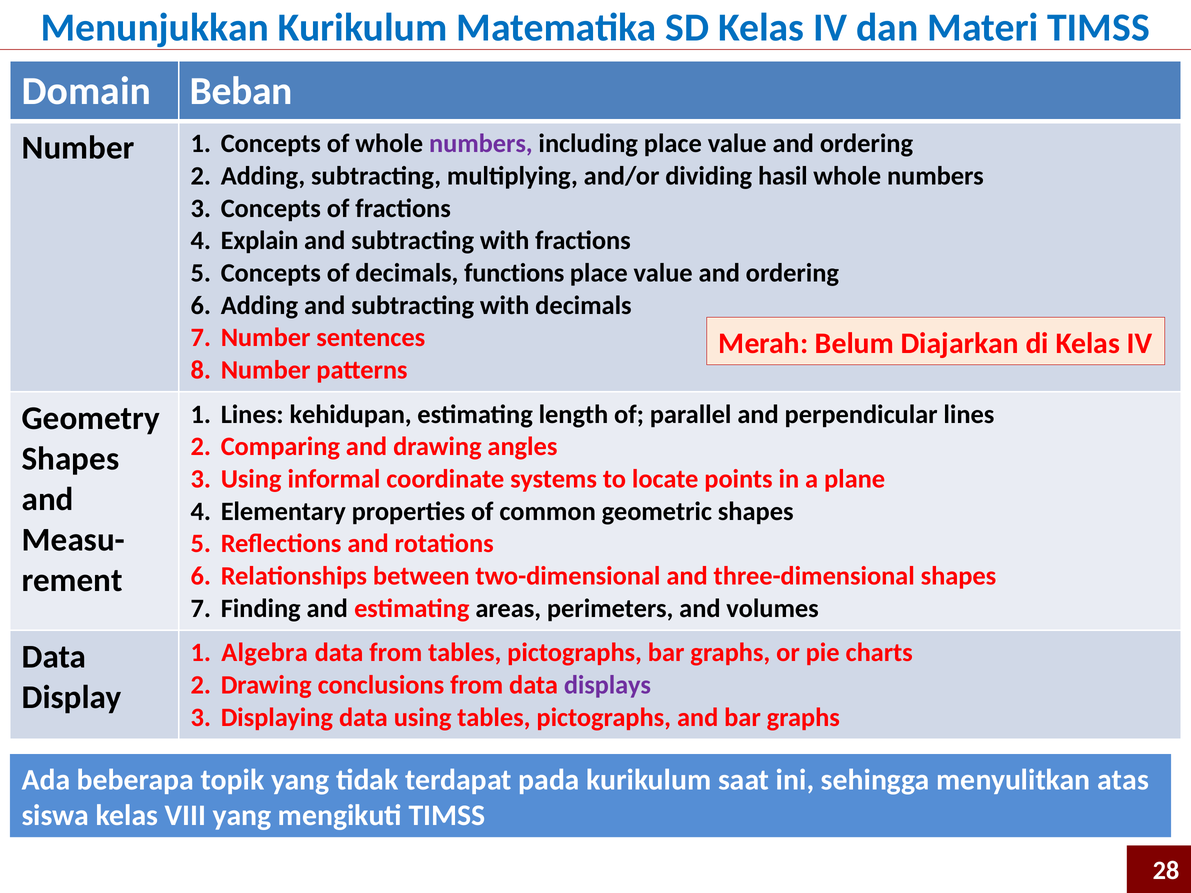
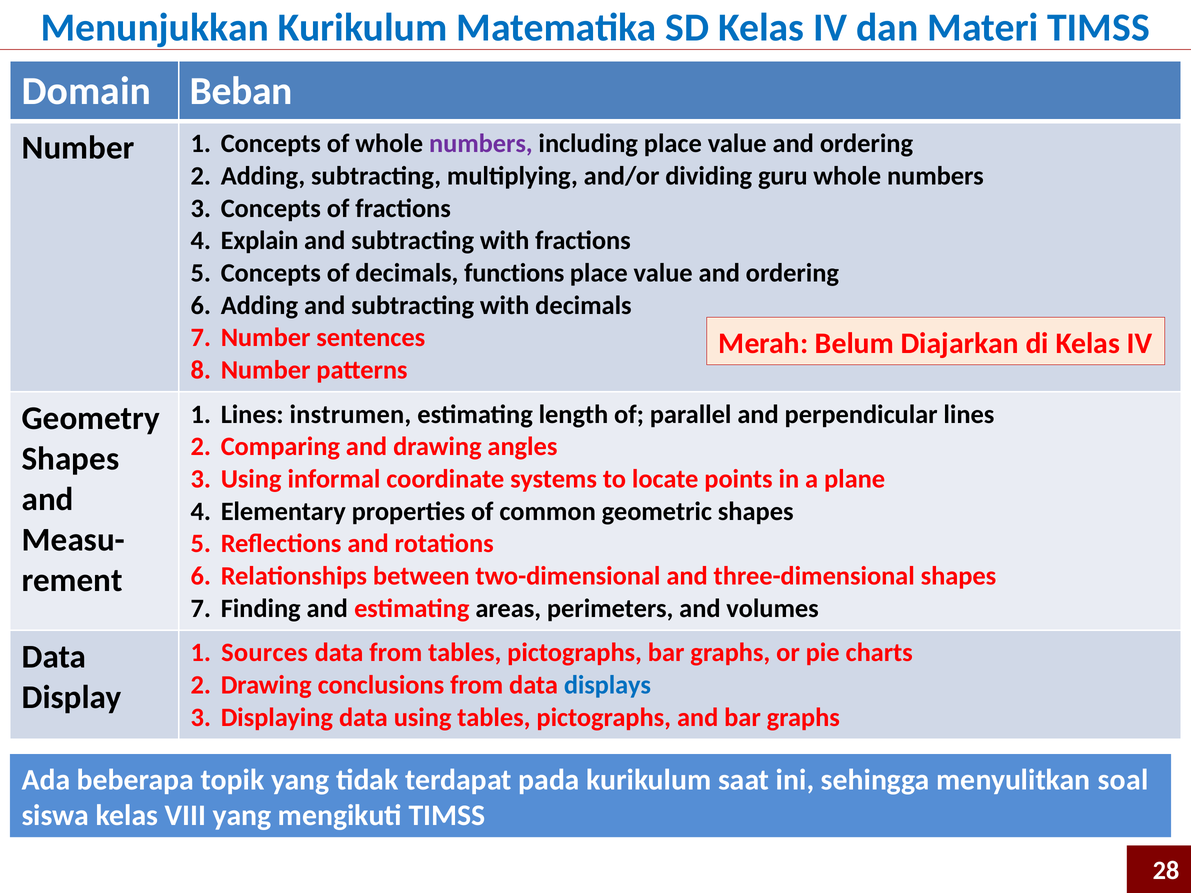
hasil: hasil -> guru
kehidupan: kehidupan -> instrumen
Algebra: Algebra -> Sources
displays colour: purple -> blue
atas: atas -> soal
